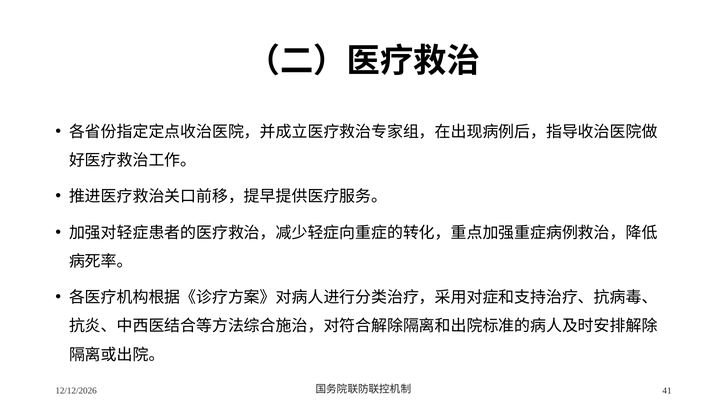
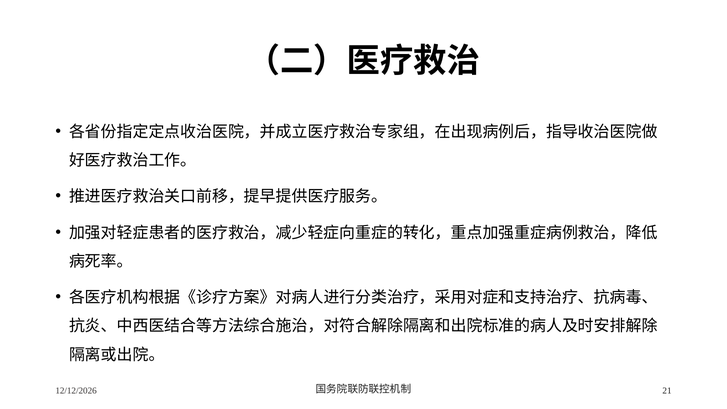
41: 41 -> 21
